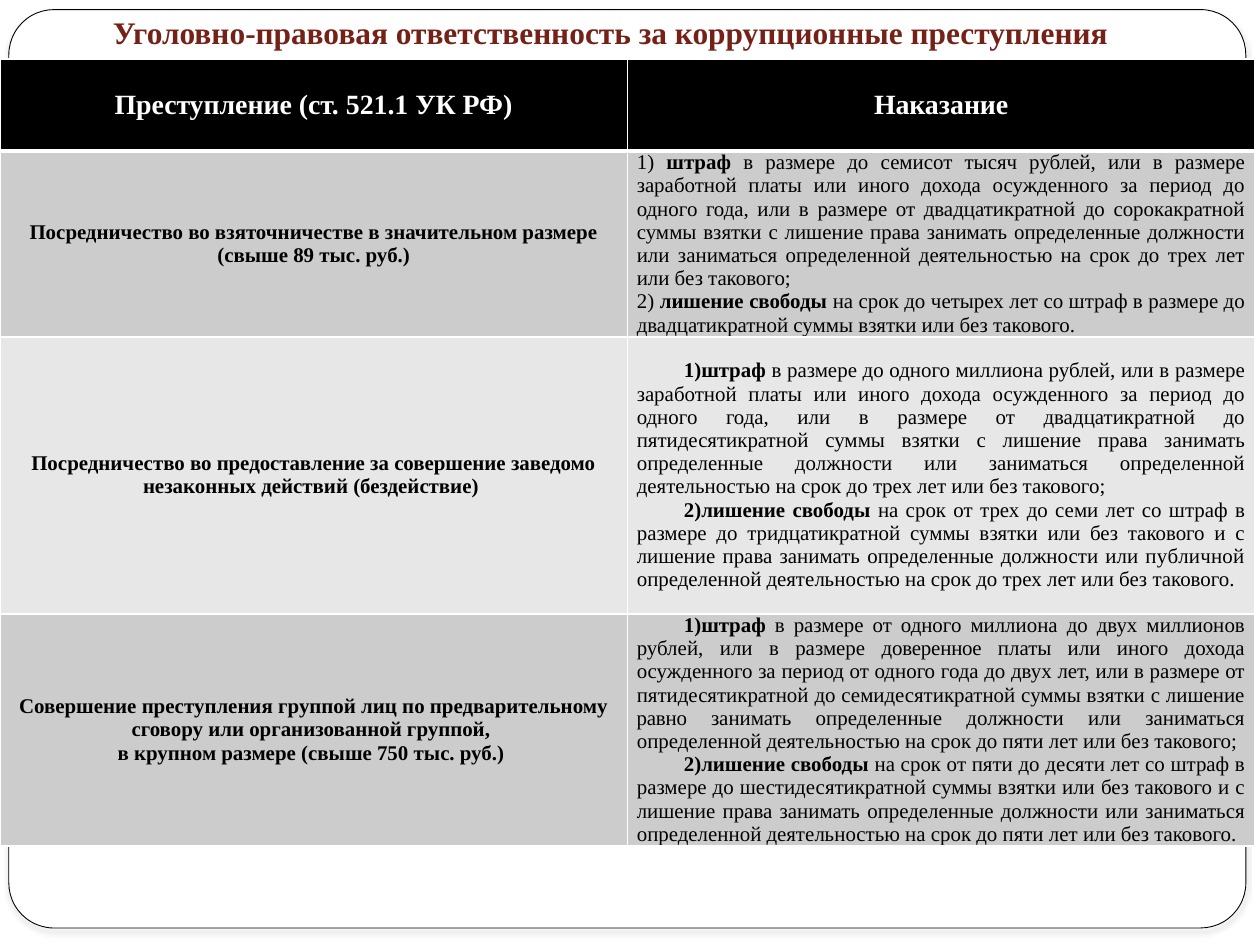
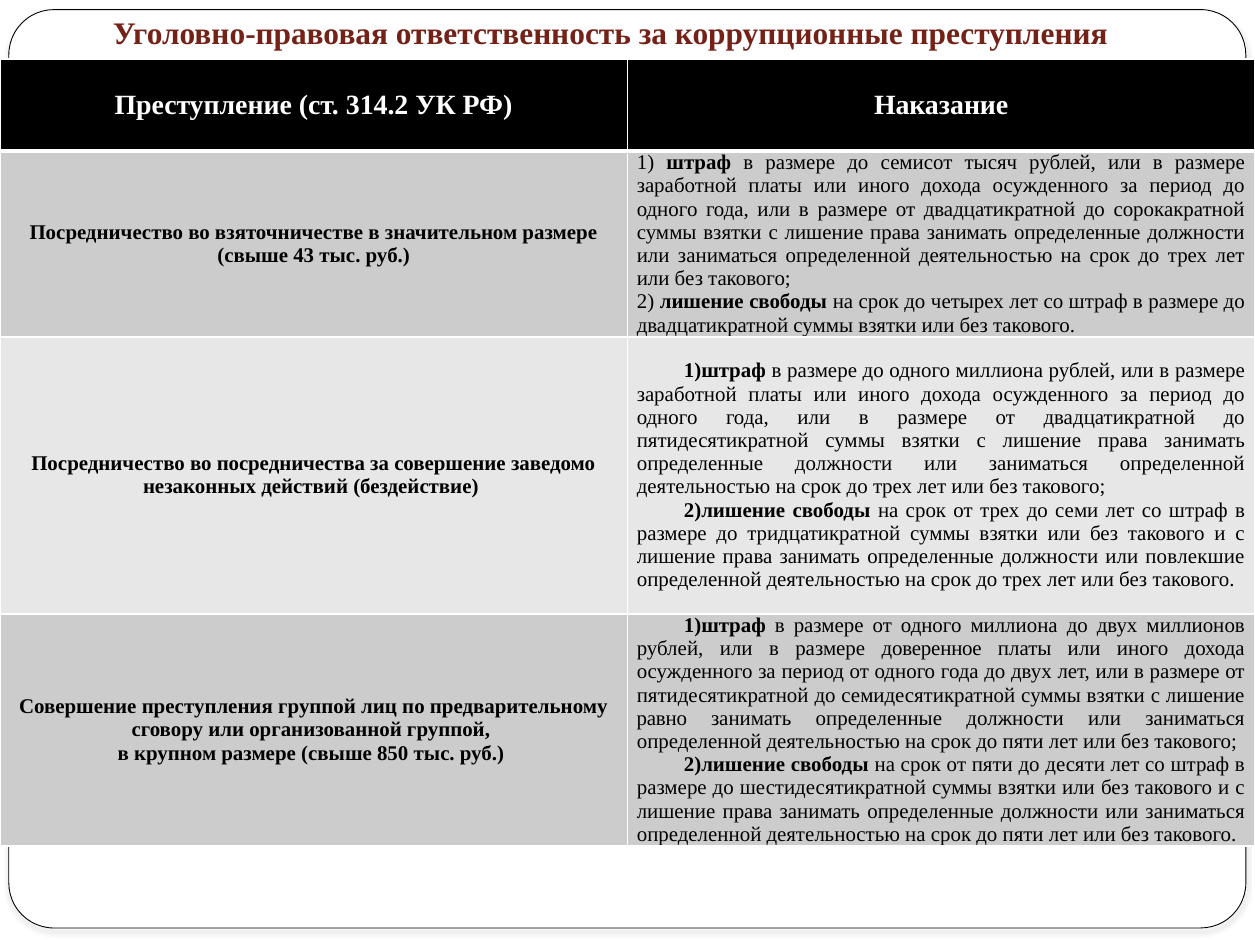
521.1: 521.1 -> 314.2
89: 89 -> 43
предоставление: предоставление -> посредничества
публичной: публичной -> повлекшие
750: 750 -> 850
